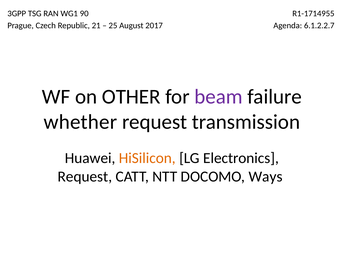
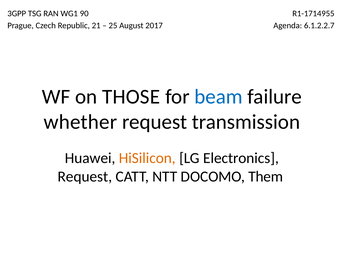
OTHER: OTHER -> THOSE
beam colour: purple -> blue
Ways: Ways -> Them
